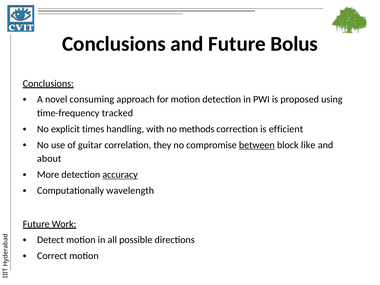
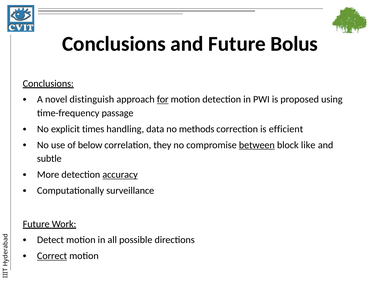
consuming: consuming -> distinguish
for underline: none -> present
tracked: tracked -> passage
with: with -> data
guitar: guitar -> below
about: about -> subtle
wavelength: wavelength -> surveillance
Correct underline: none -> present
